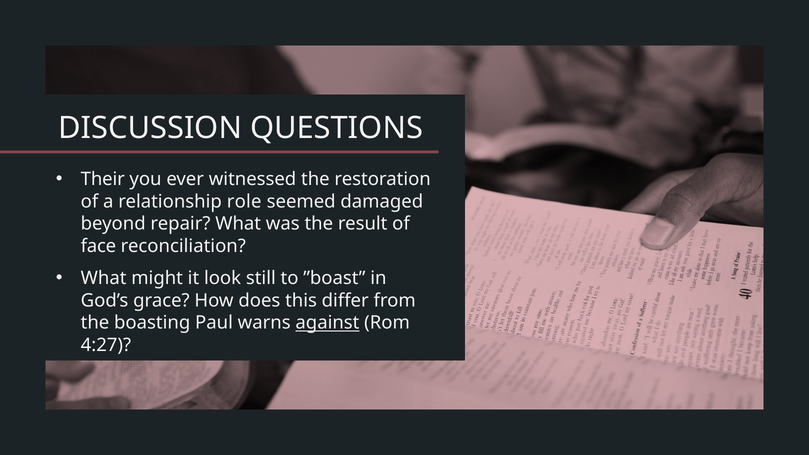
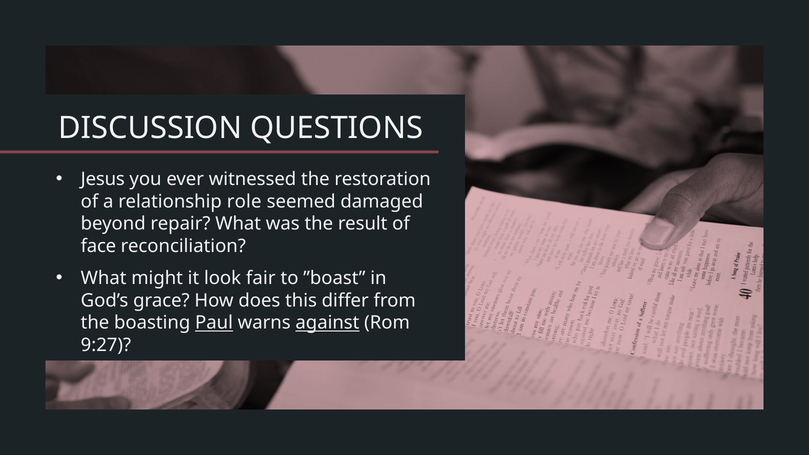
Their: Their -> Jesus
still: still -> fair
Paul underline: none -> present
4:27: 4:27 -> 9:27
